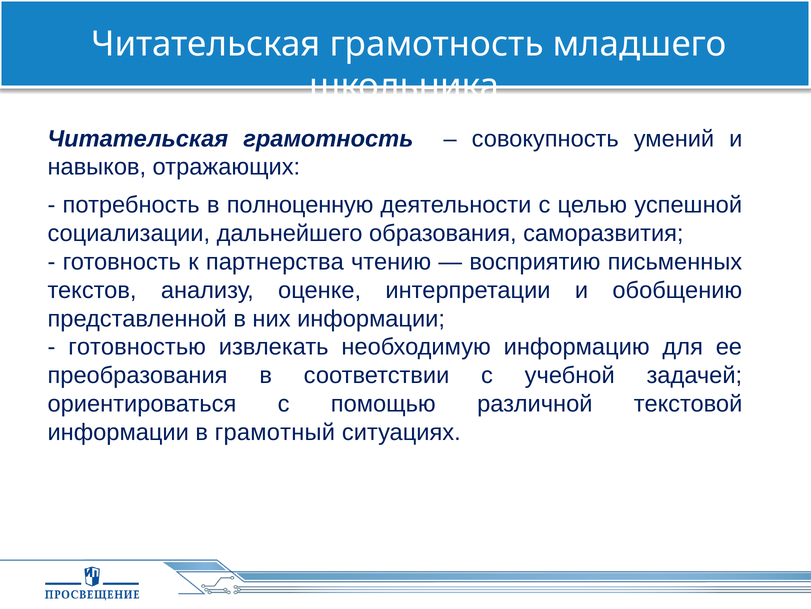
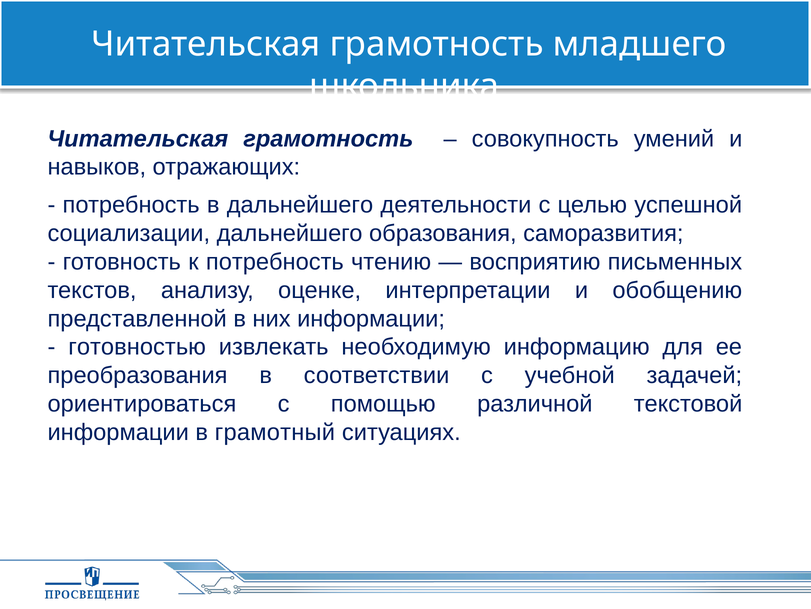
в полноценную: полноценную -> дальнейшего
к партнерства: партнерства -> потребность
